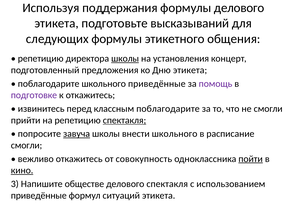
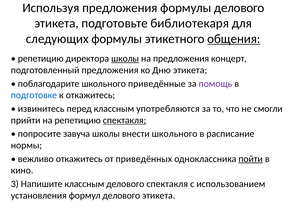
Используя поддержания: поддержания -> предложения
высказываний: высказываний -> библиотекаря
общения underline: none -> present
на установления: установления -> предложения
подготовке colour: purple -> blue
классным поблагодарите: поблагодарите -> употребляются
завуча underline: present -> none
смогли at (27, 146): смогли -> нормы
совокупность: совокупность -> приведённых
кино underline: present -> none
Напишите обществе: обществе -> классным
приведённые at (39, 196): приведённые -> установления
формул ситуаций: ситуаций -> делового
